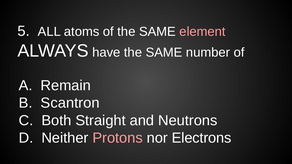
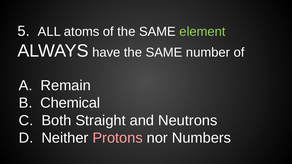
element colour: pink -> light green
Scantron: Scantron -> Chemical
Electrons: Electrons -> Numbers
